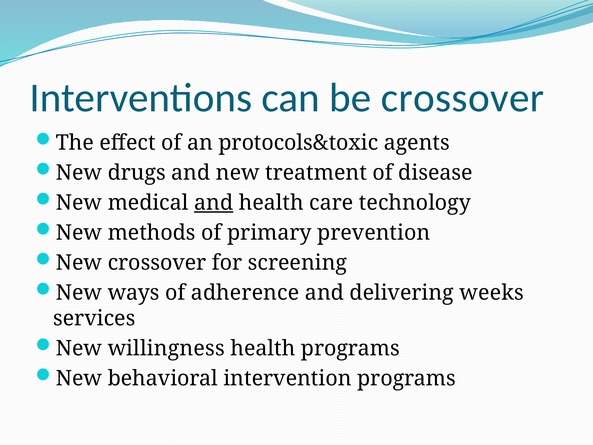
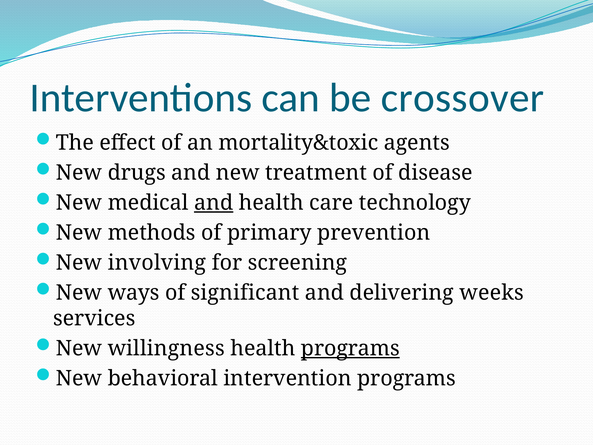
protocols&toxic: protocols&toxic -> mortality&toxic
New crossover: crossover -> involving
adherence: adherence -> significant
programs at (350, 348) underline: none -> present
